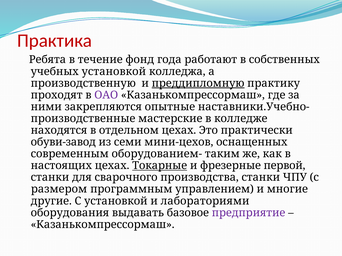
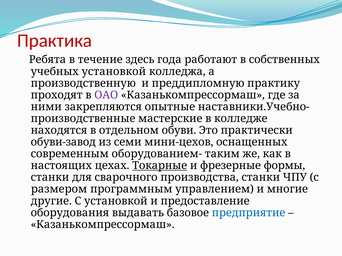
фонд: фонд -> здесь
преддипломную underline: present -> none
отдельном цехах: цехах -> обуви
первой: первой -> формы
лабораториями: лабораториями -> предоставление
предприятие colour: purple -> blue
